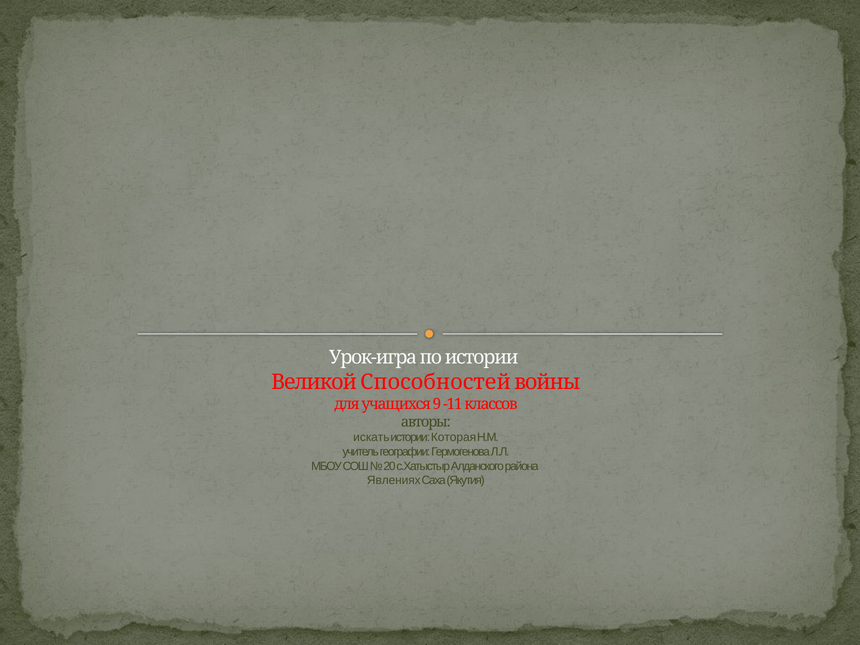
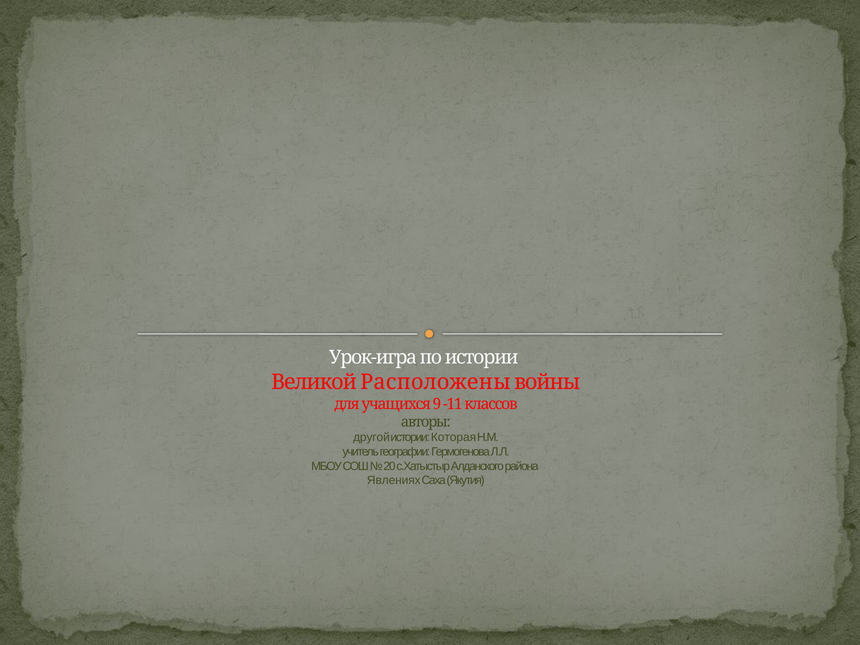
Способностей: Способностей -> Расположены
искать: искать -> другой
